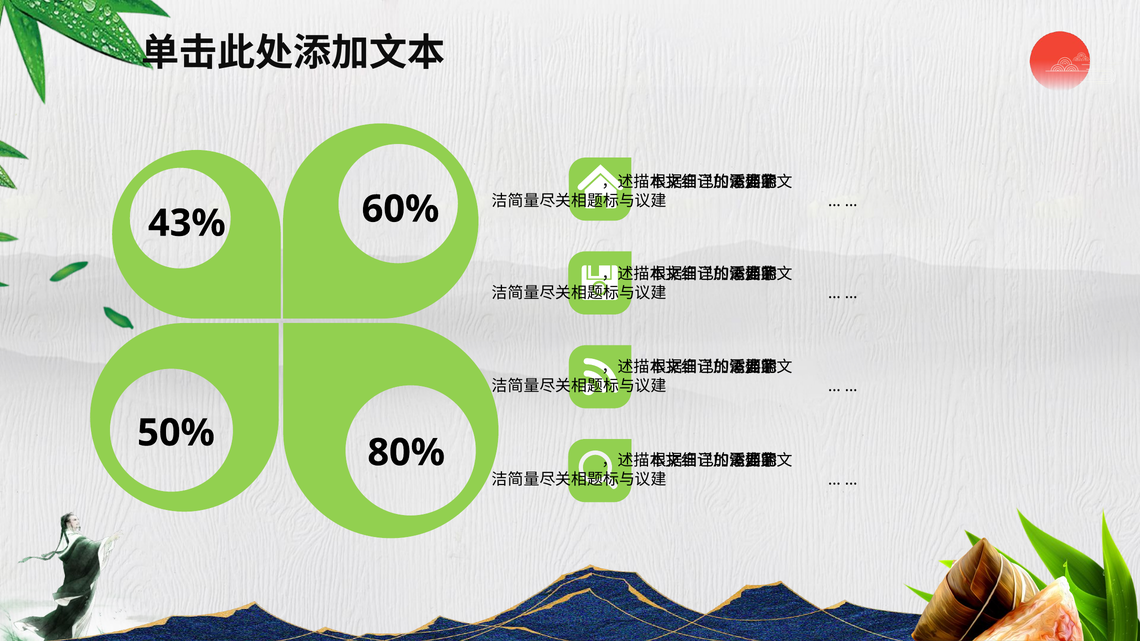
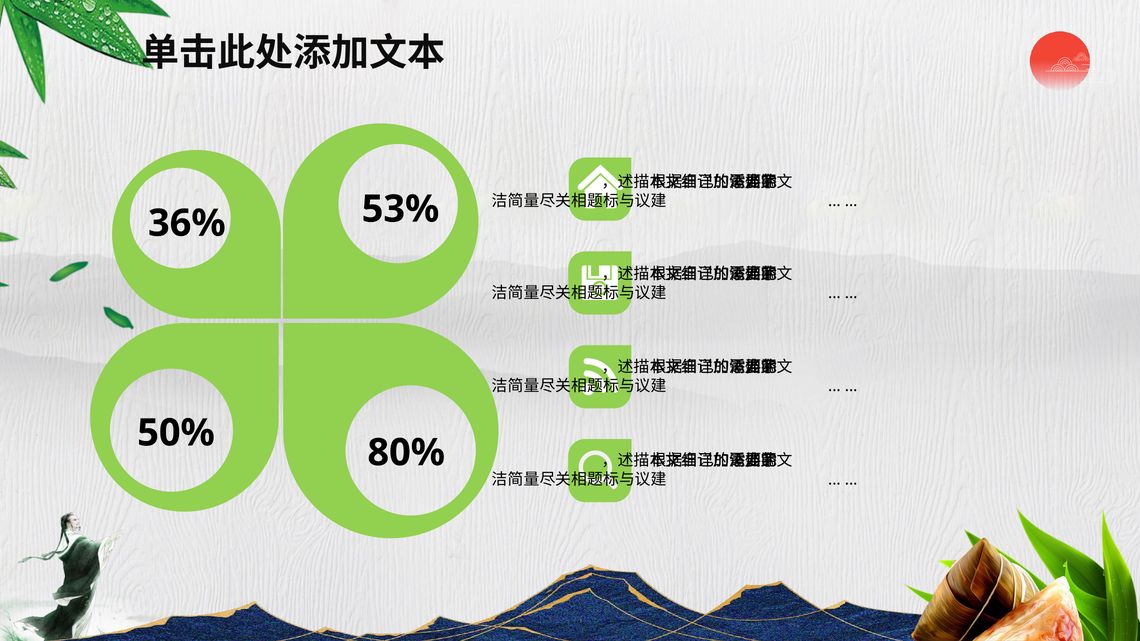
60%: 60% -> 53%
43%: 43% -> 36%
